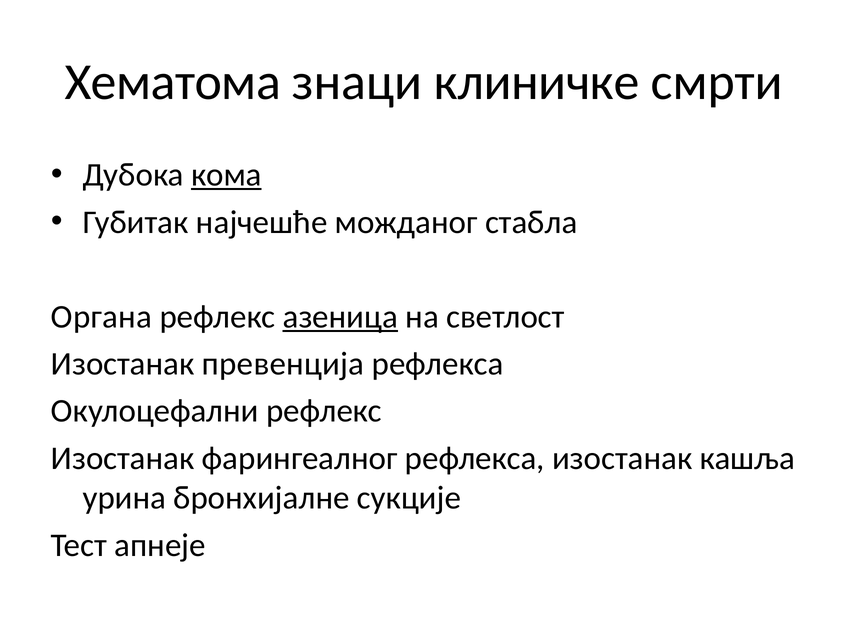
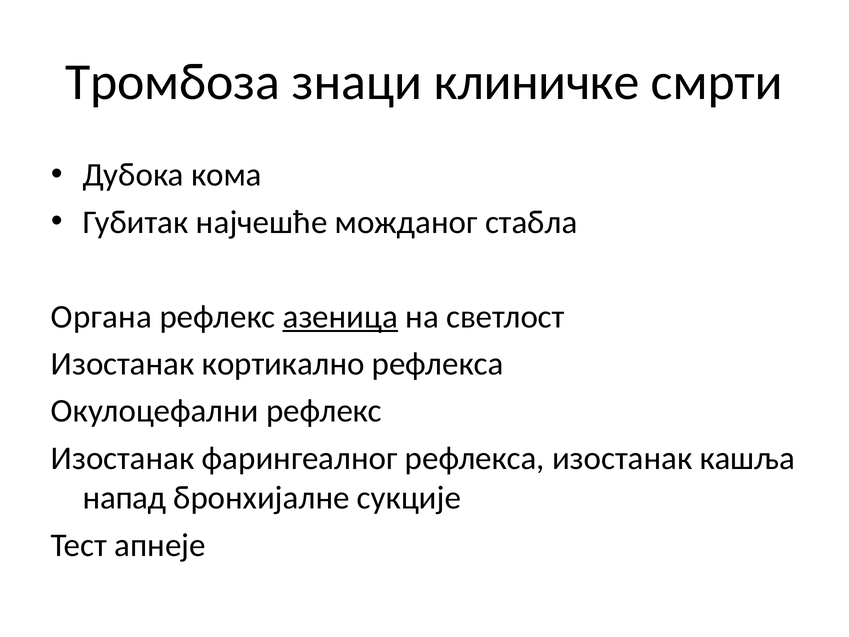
Хематома: Хематома -> Тромбоза
кома underline: present -> none
превенција: превенција -> кортикално
урина: урина -> напад
